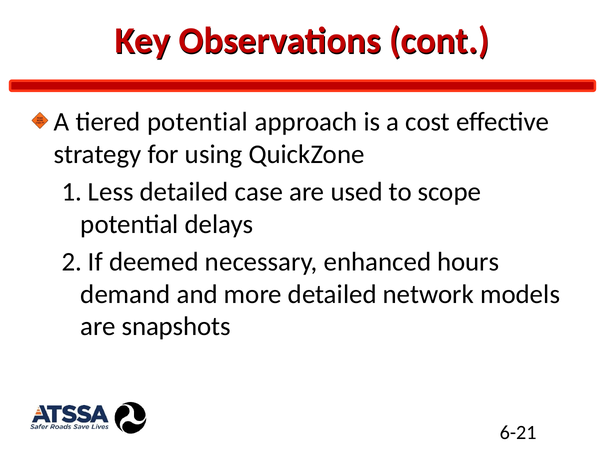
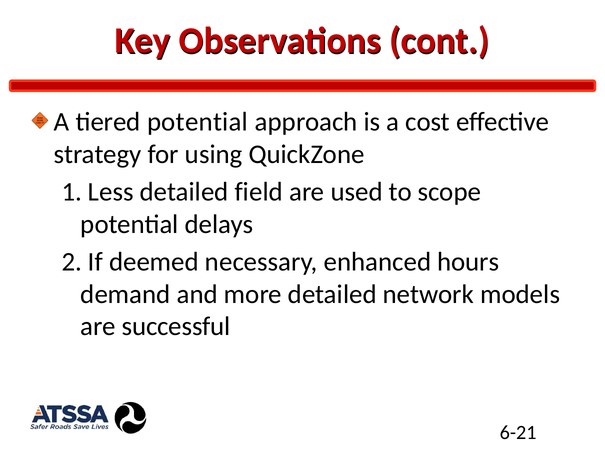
case: case -> field
snapshots: snapshots -> successful
